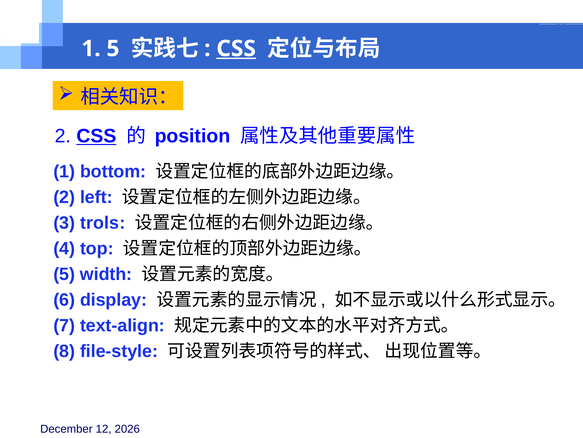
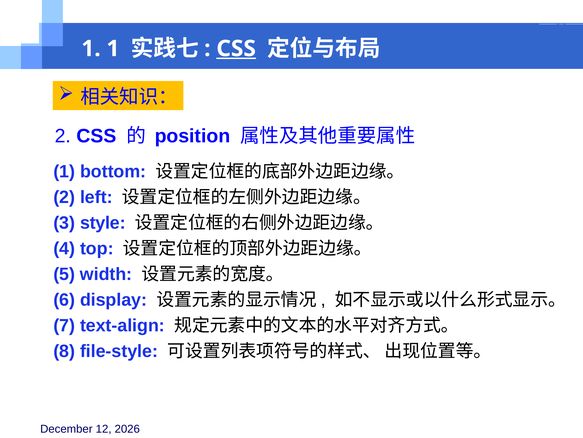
1 5: 5 -> 1
CSS at (96, 136) underline: present -> none
trols: trols -> style
